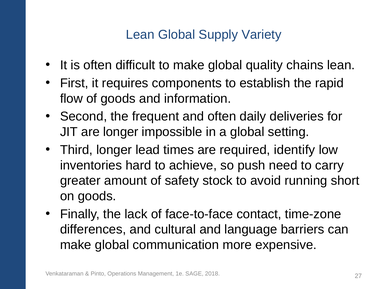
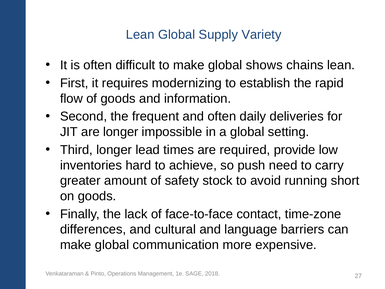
quality: quality -> shows
components: components -> modernizing
identify: identify -> provide
